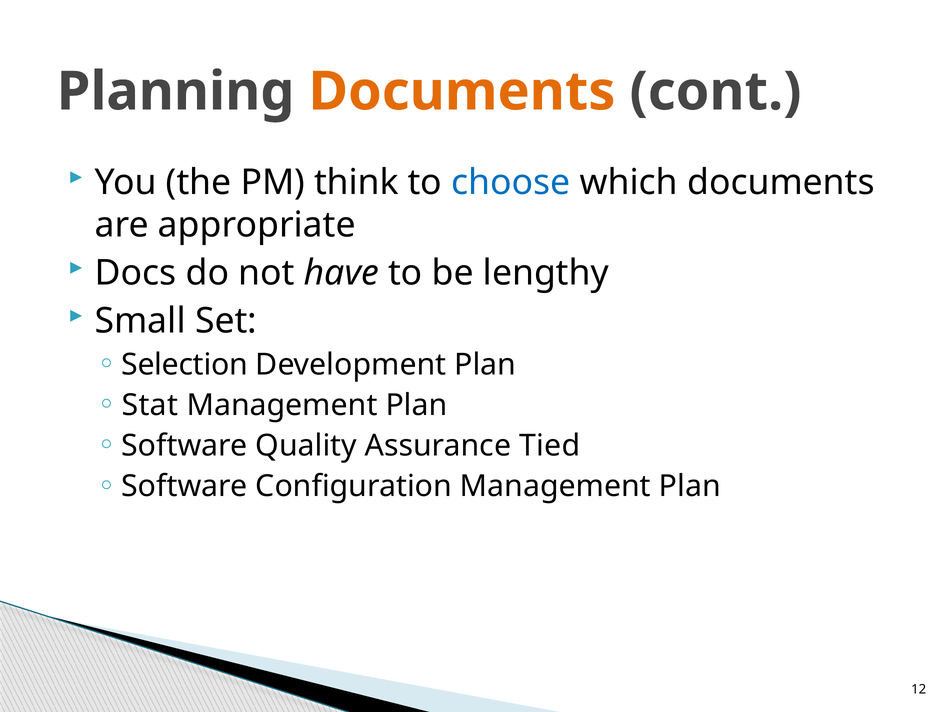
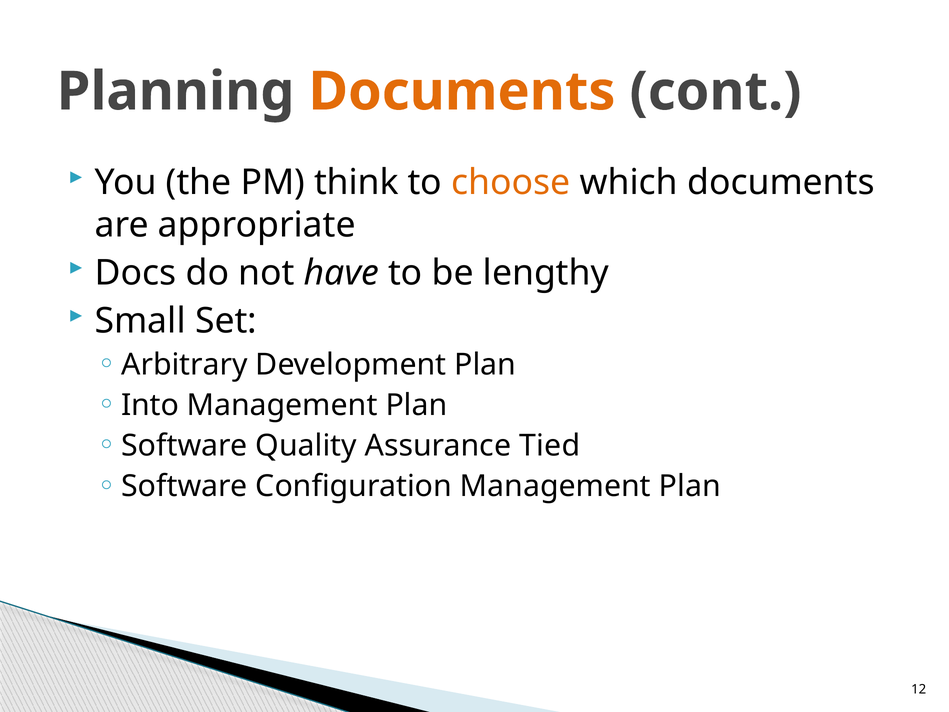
choose colour: blue -> orange
Selection: Selection -> Arbitrary
Stat: Stat -> Into
